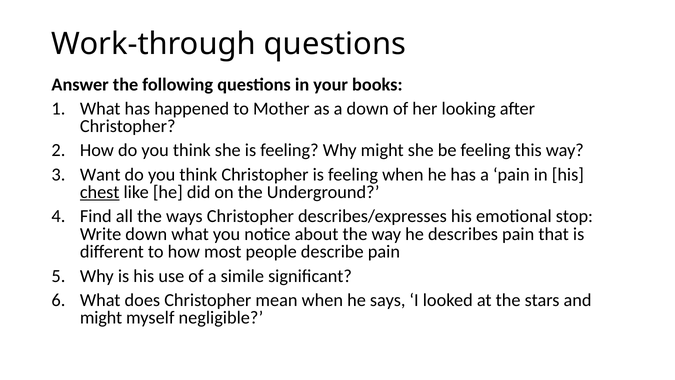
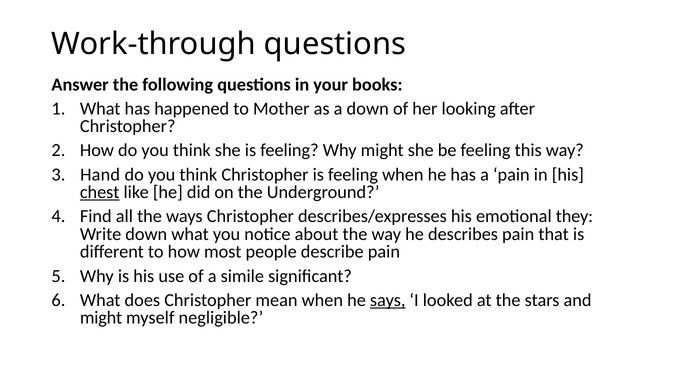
Want: Want -> Hand
stop: stop -> they
says underline: none -> present
